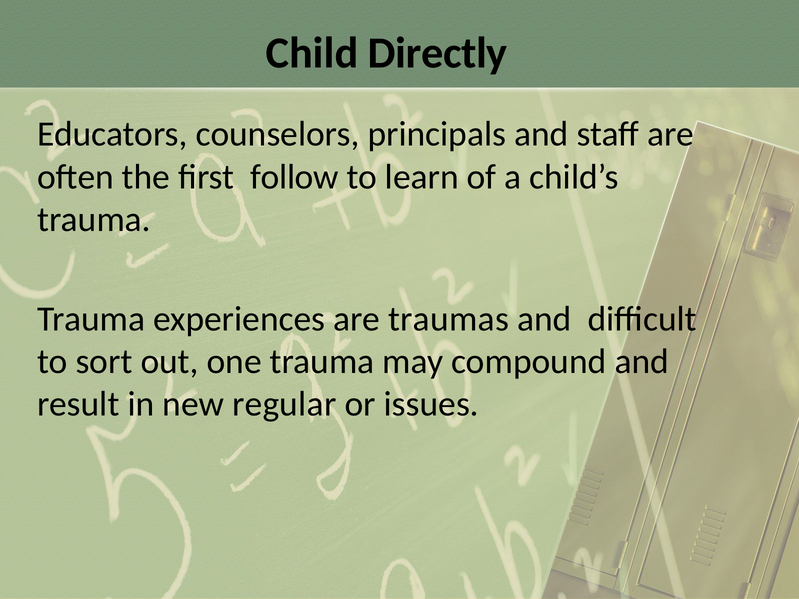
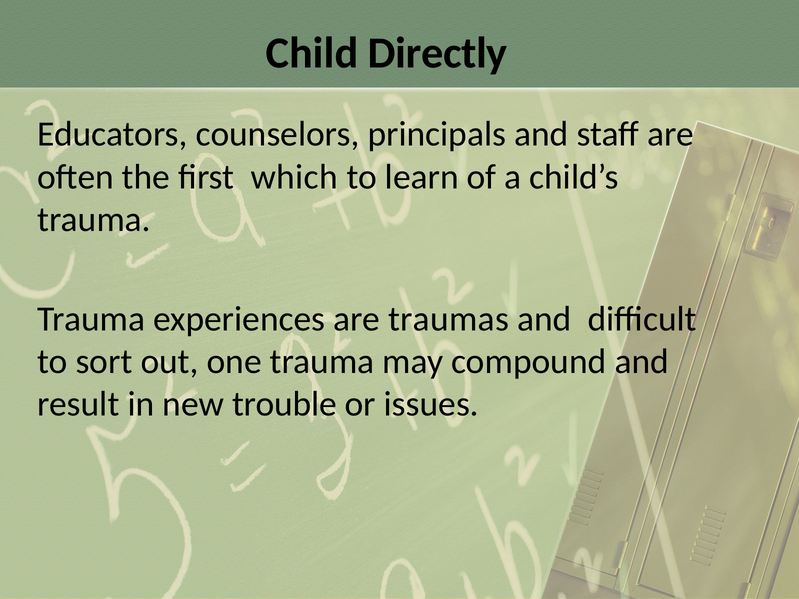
follow: follow -> which
regular: regular -> trouble
